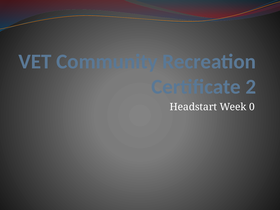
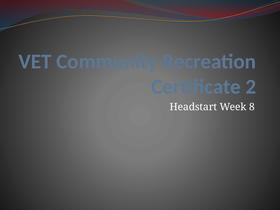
0: 0 -> 8
